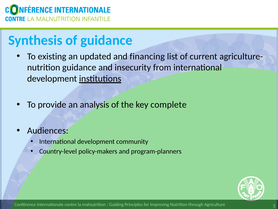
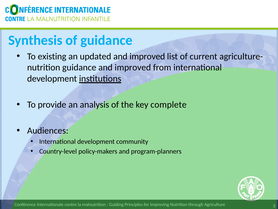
updated and financing: financing -> improved
guidance and insecurity: insecurity -> improved
